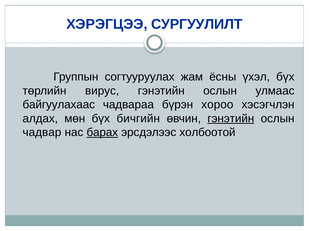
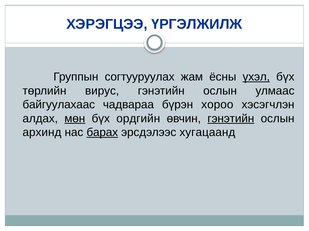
СУРГУУЛИЛТ: СУРГУУЛИЛТ -> ҮРГЭЛЖИЛЖ
үхэл underline: none -> present
мөн underline: none -> present
бичгийн: бичгийн -> ордгийн
чадвар: чадвар -> архинд
холбоотой: холбоотой -> хугацаанд
